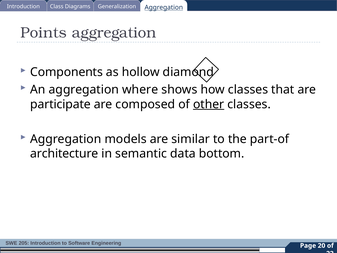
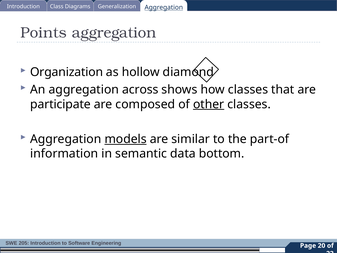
Components: Components -> Organization
where: where -> across
models underline: none -> present
architecture: architecture -> information
